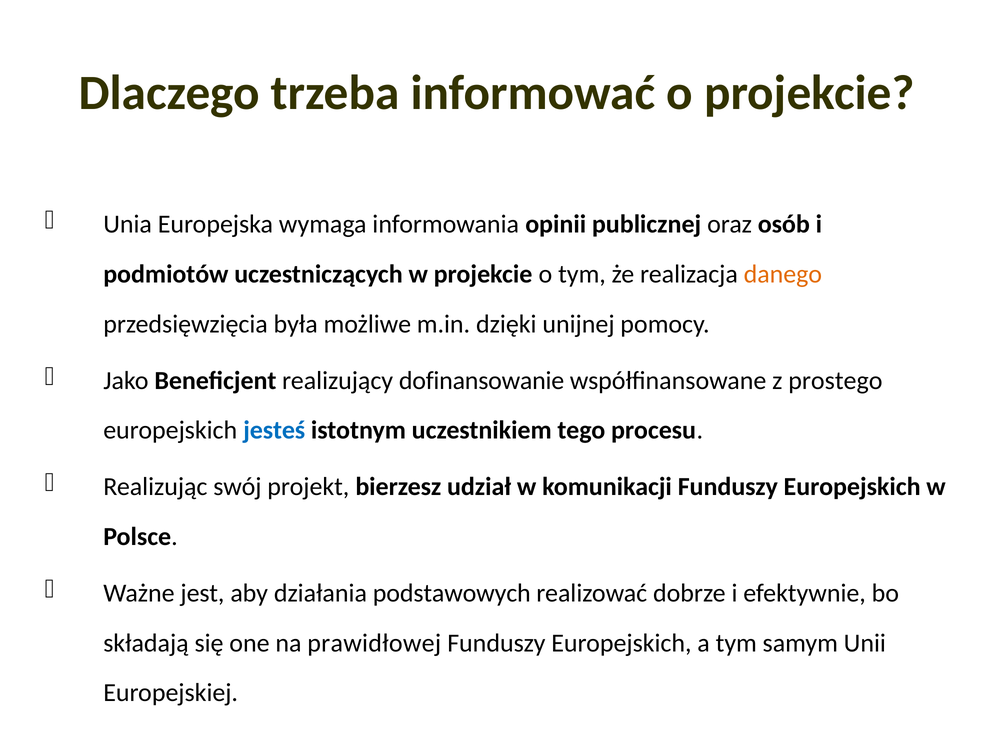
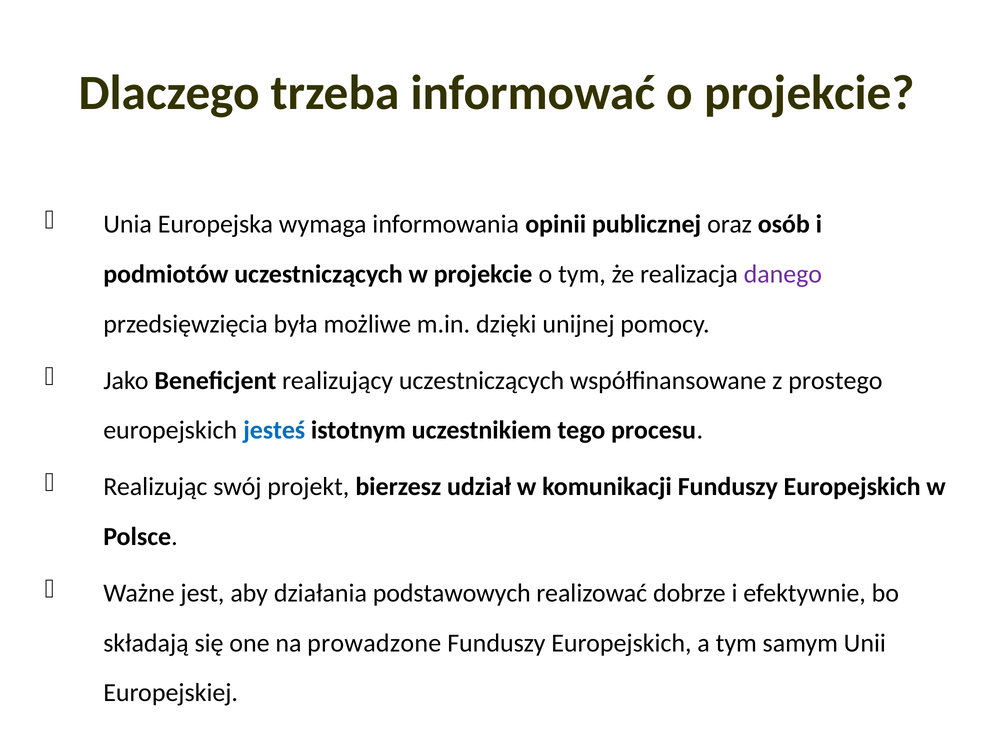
danego colour: orange -> purple
realizujący dofinansowanie: dofinansowanie -> uczestniczących
prawidłowej: prawidłowej -> prowadzone
